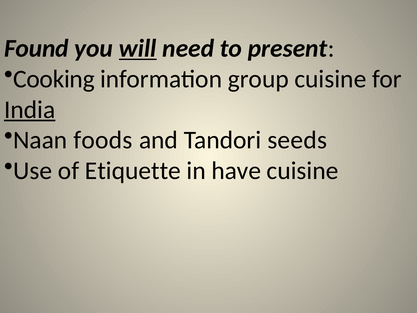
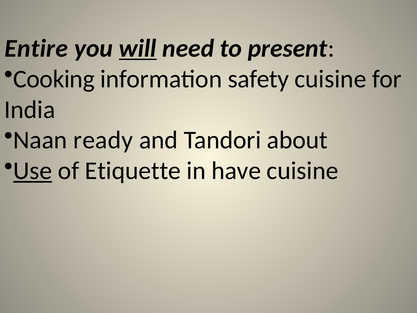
Found: Found -> Entire
group: group -> safety
India underline: present -> none
foods: foods -> ready
seeds: seeds -> about
Use underline: none -> present
